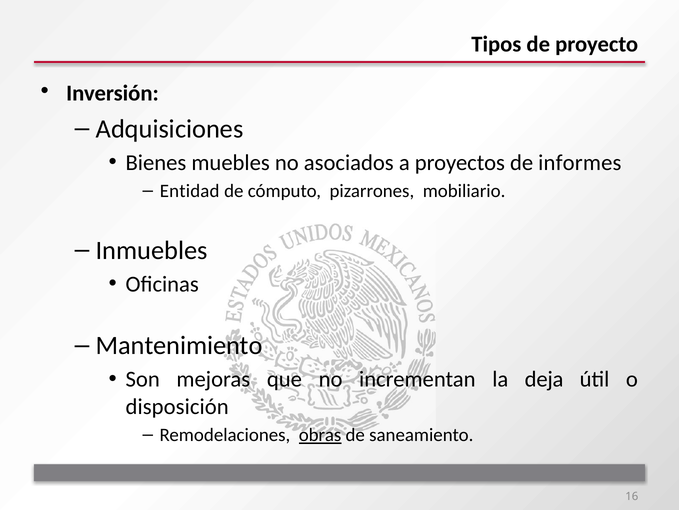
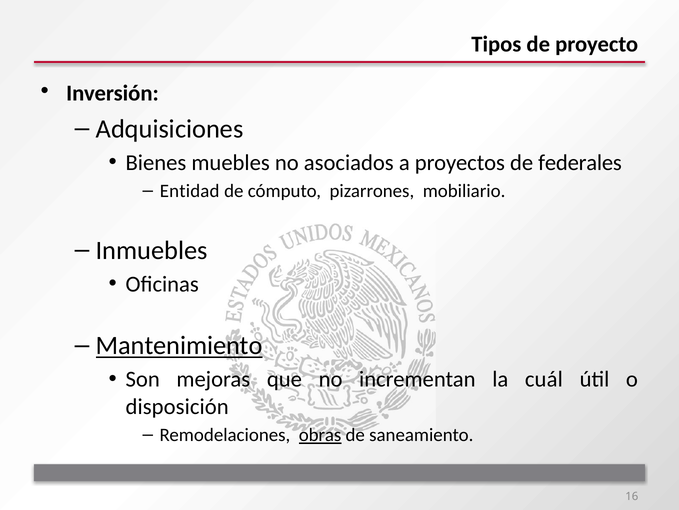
informes: informes -> federales
Mantenimiento underline: none -> present
deja: deja -> cuál
